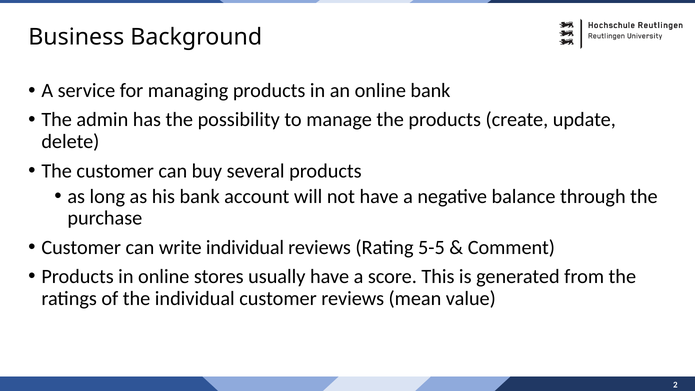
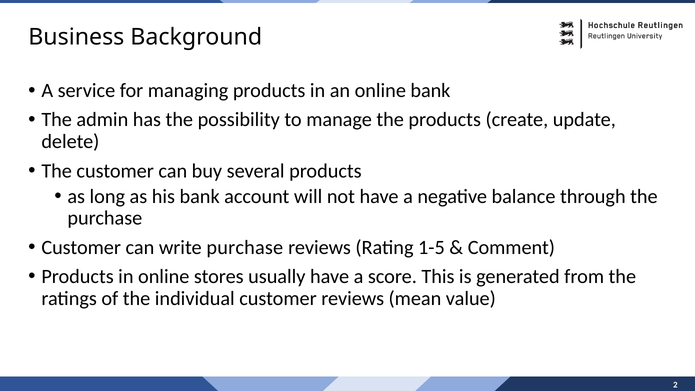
write individual: individual -> purchase
5-5: 5-5 -> 1-5
